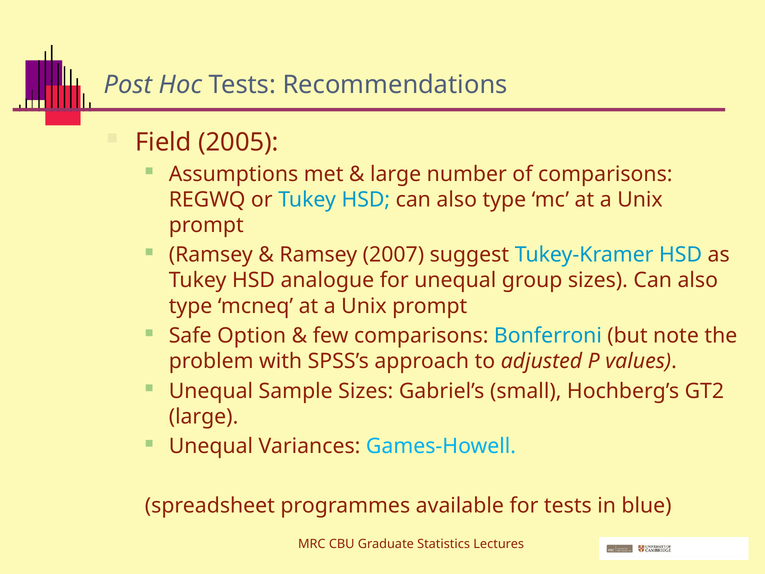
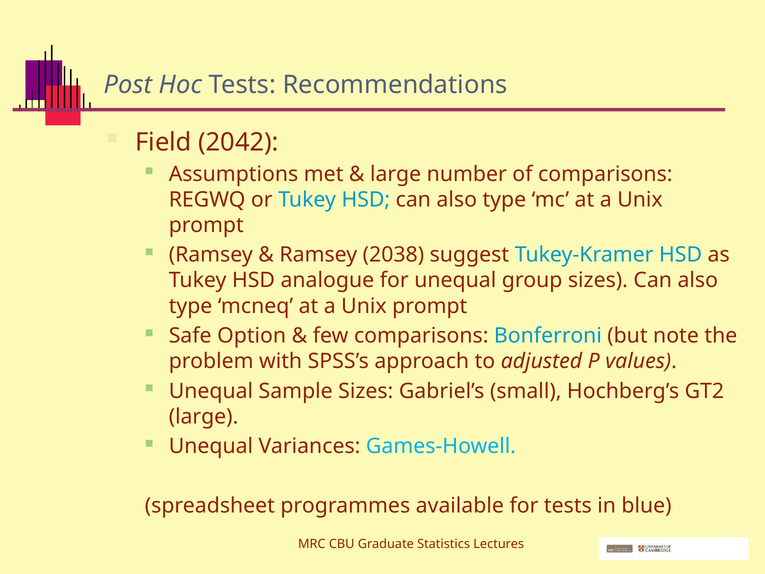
2005: 2005 -> 2042
2007: 2007 -> 2038
